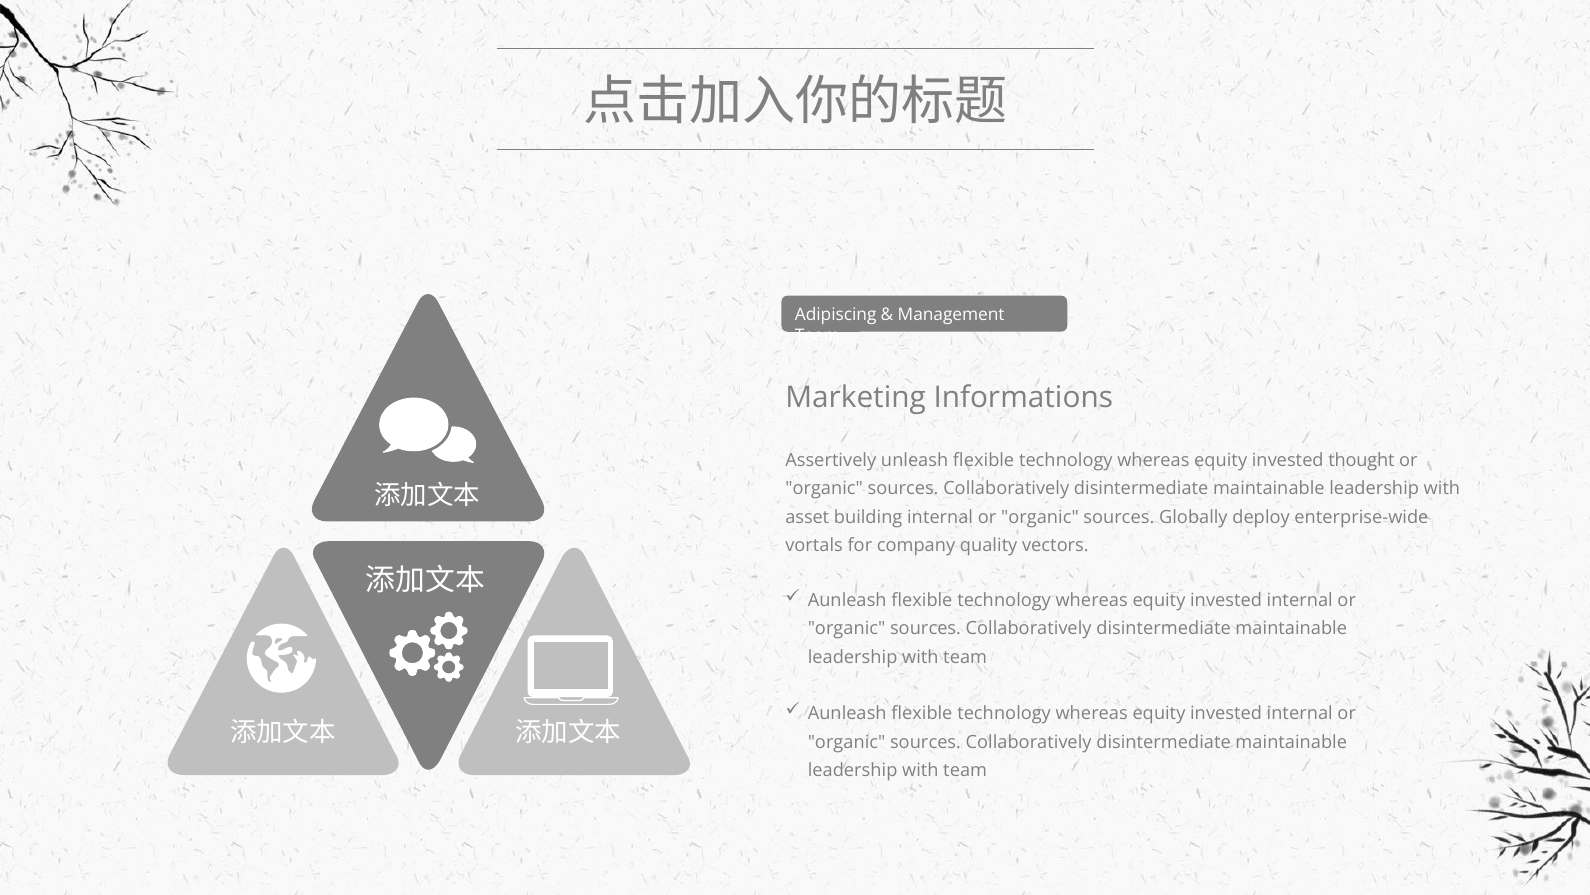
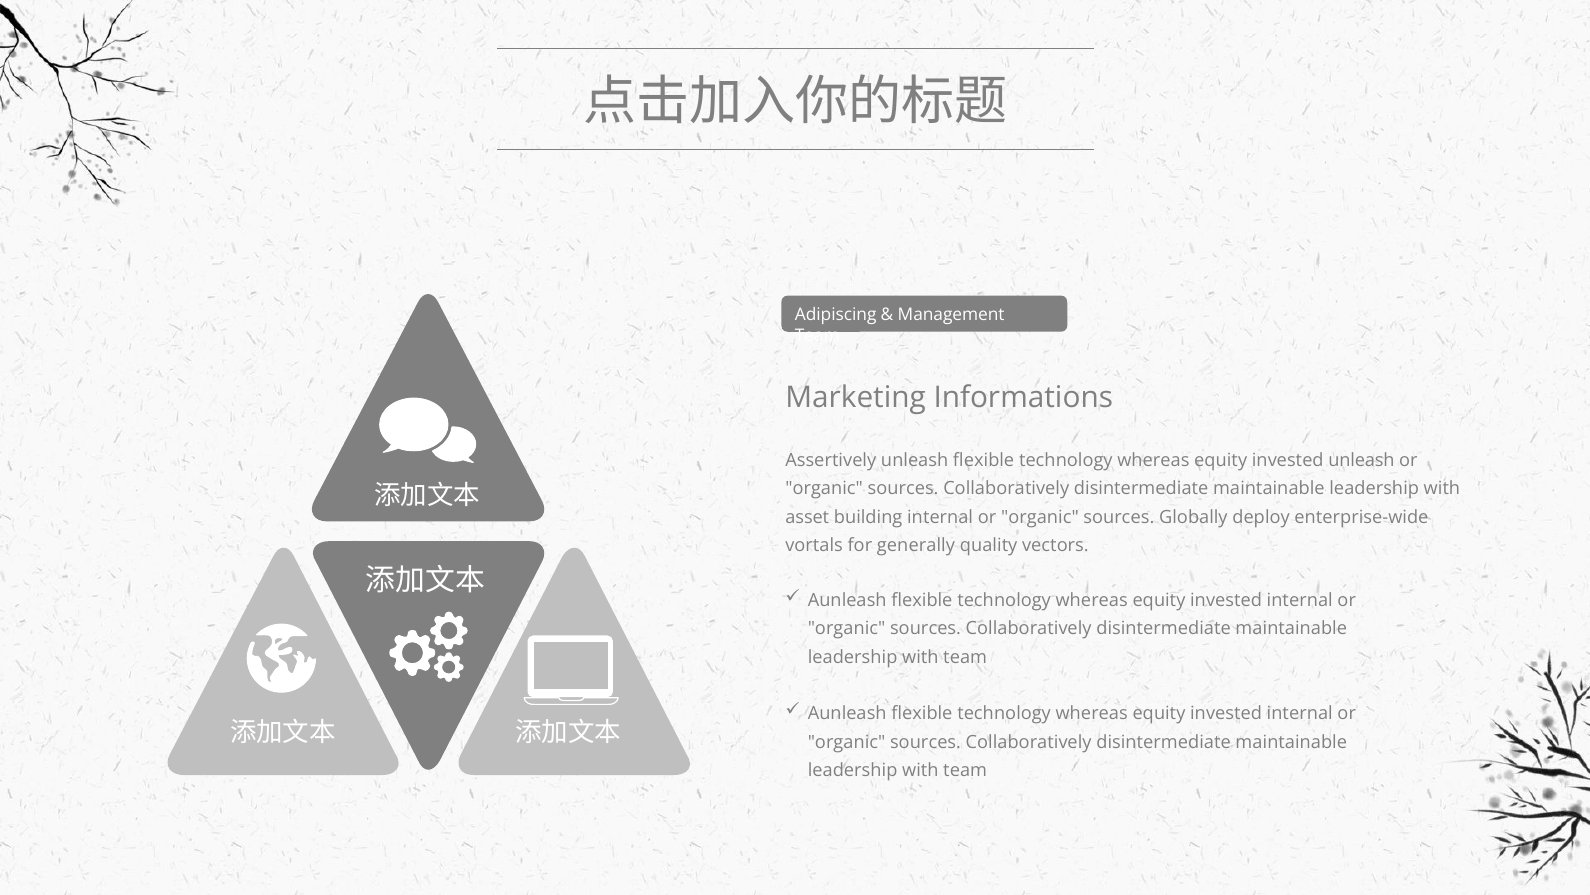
invested thought: thought -> unleash
company: company -> generally
